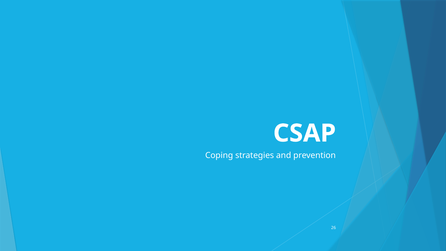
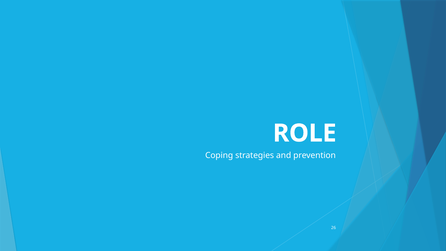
CSAP: CSAP -> ROLE
